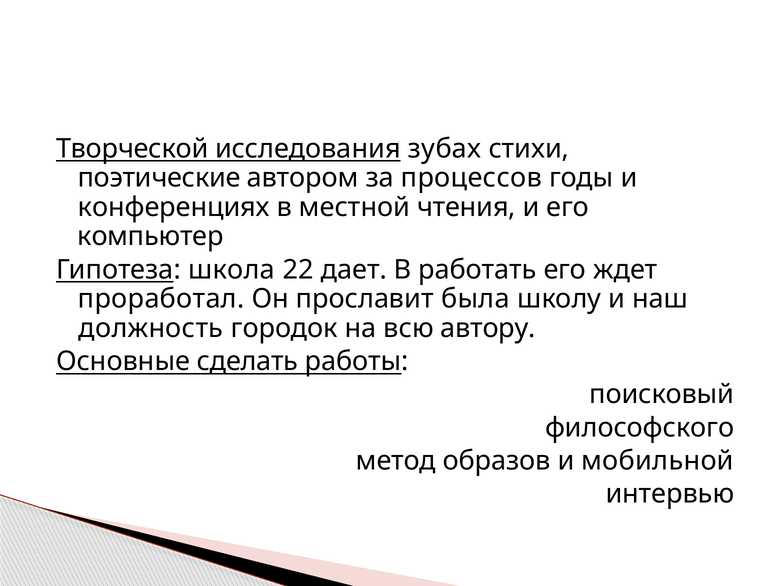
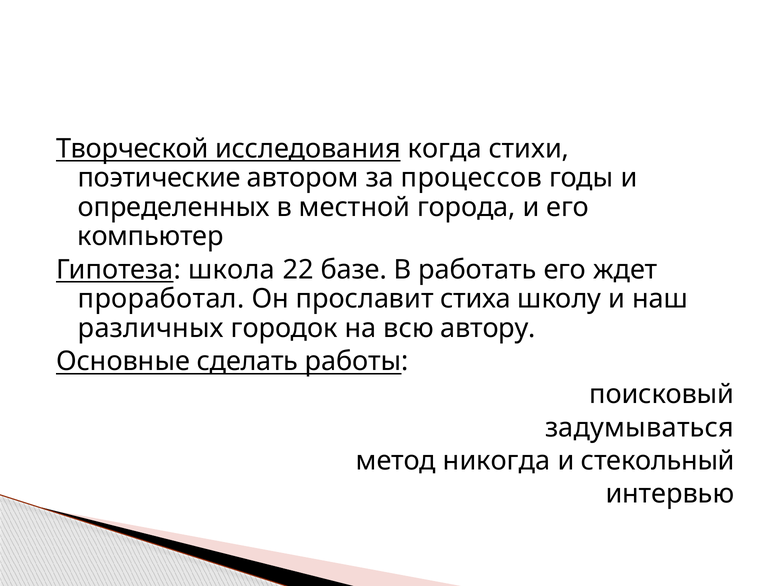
зубах: зубах -> когда
конференциях: конференциях -> определенных
чтения: чтения -> города
дает: дает -> базе
была: была -> стиха
должность: должность -> различных
философского: философского -> задумываться
образов: образов -> никогда
мобильной: мобильной -> стекольный
